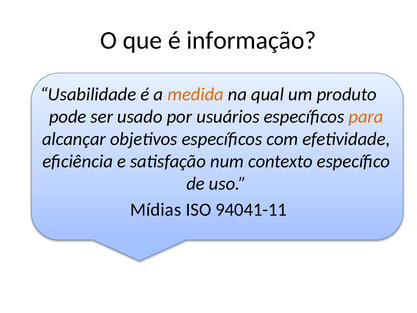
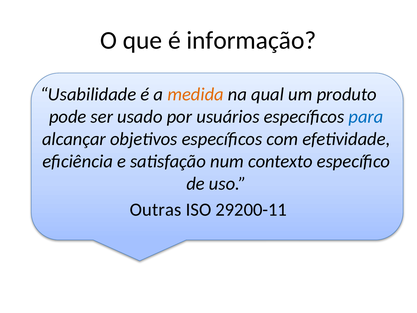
para colour: orange -> blue
Mídias: Mídias -> Outras
94041-11: 94041-11 -> 29200-11
